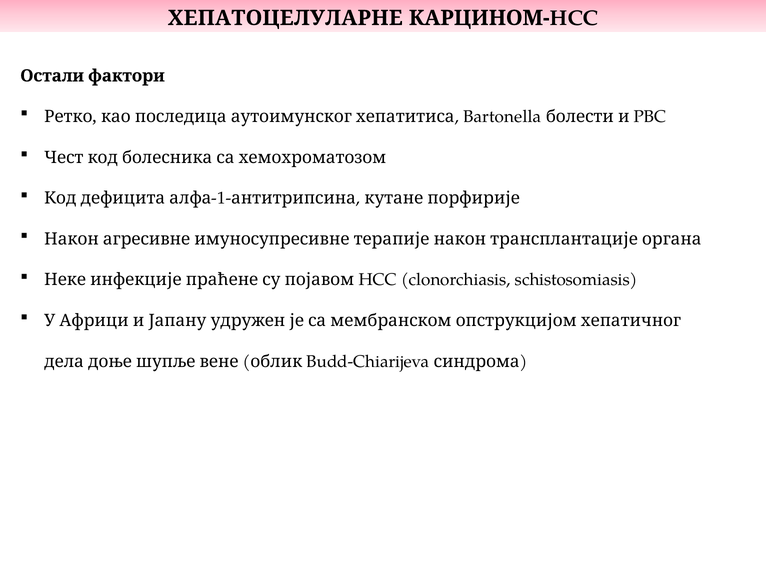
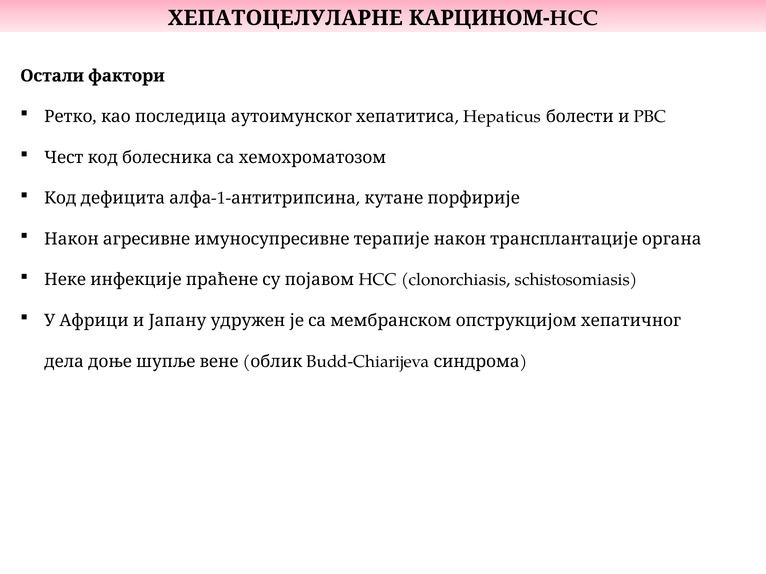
Bartonella: Bartonella -> Hepaticus
